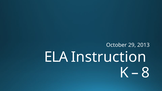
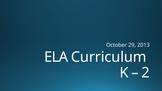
Instruction: Instruction -> Curriculum
8: 8 -> 2
